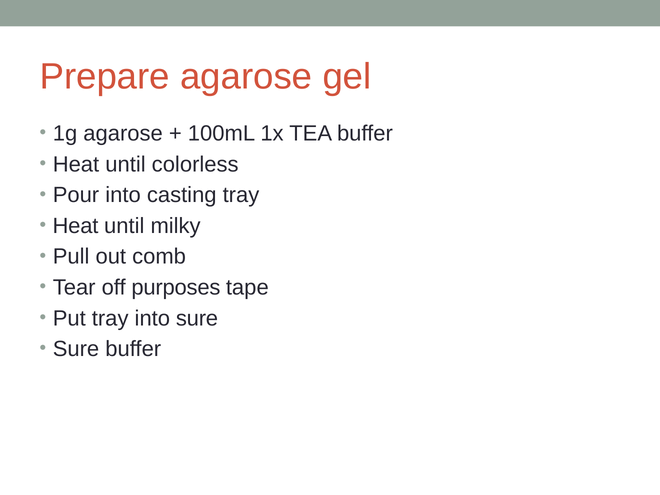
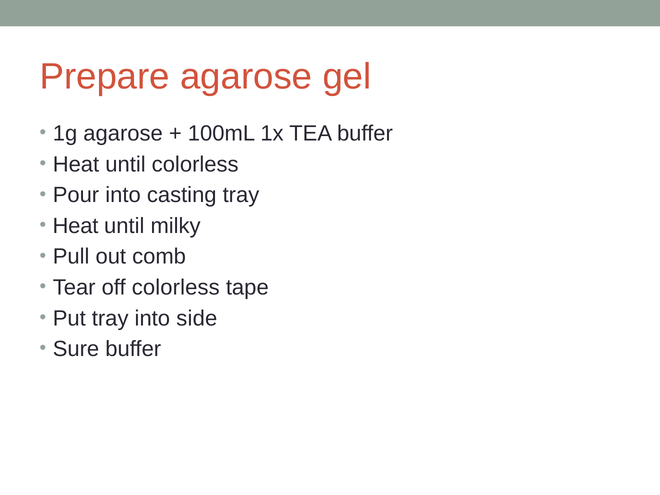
off purposes: purposes -> colorless
into sure: sure -> side
